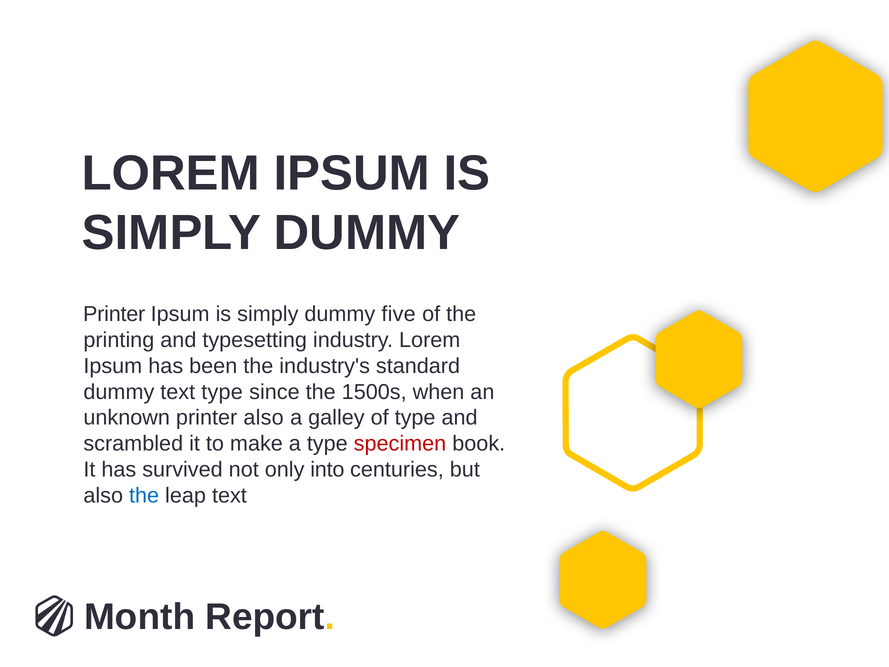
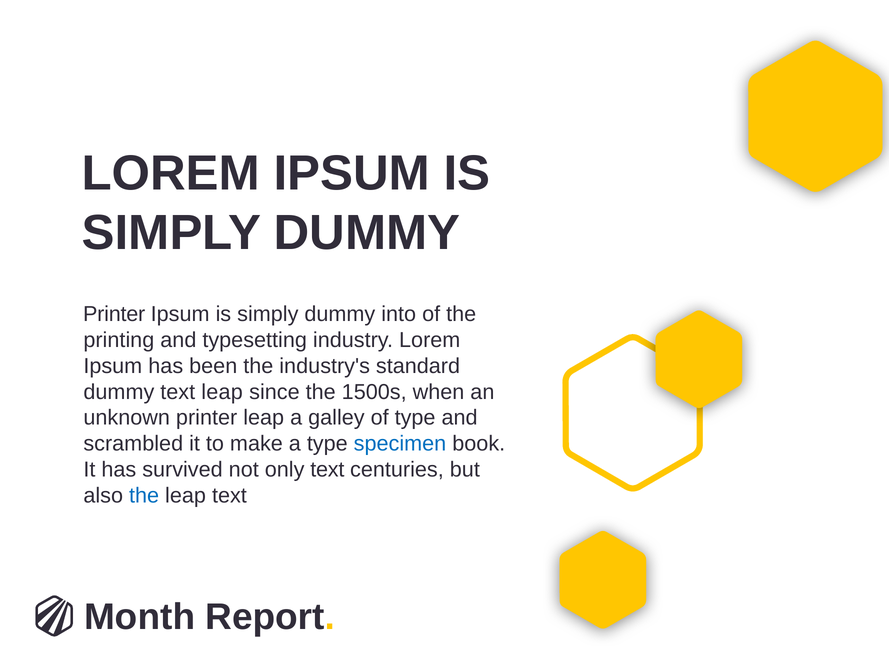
five: five -> into
text type: type -> leap
printer also: also -> leap
specimen colour: red -> blue
only into: into -> text
